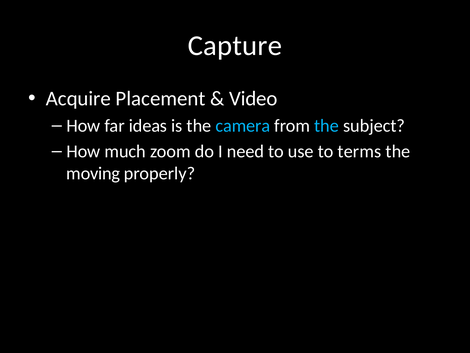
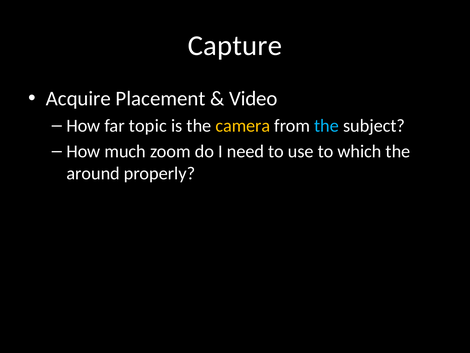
ideas: ideas -> topic
camera colour: light blue -> yellow
terms: terms -> which
moving: moving -> around
